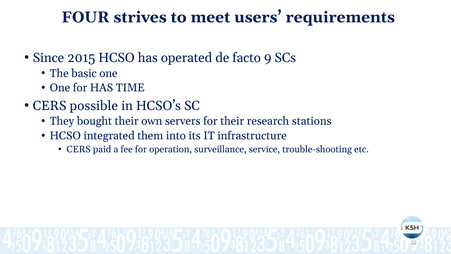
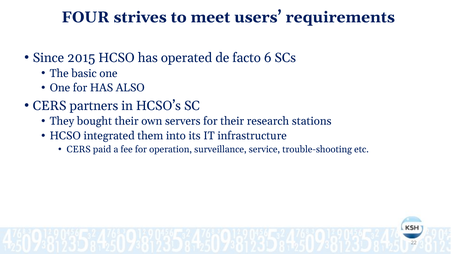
9: 9 -> 6
TIME: TIME -> ALSO
possible: possible -> partners
